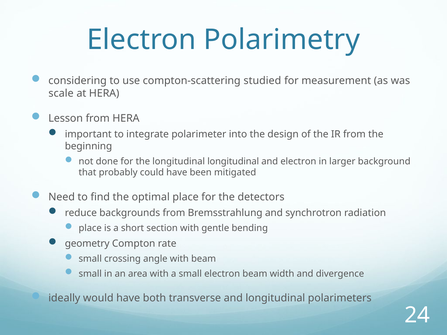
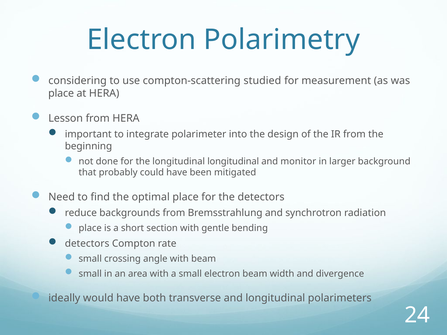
scale at (61, 93): scale -> place
and electron: electron -> monitor
geometry at (87, 244): geometry -> detectors
